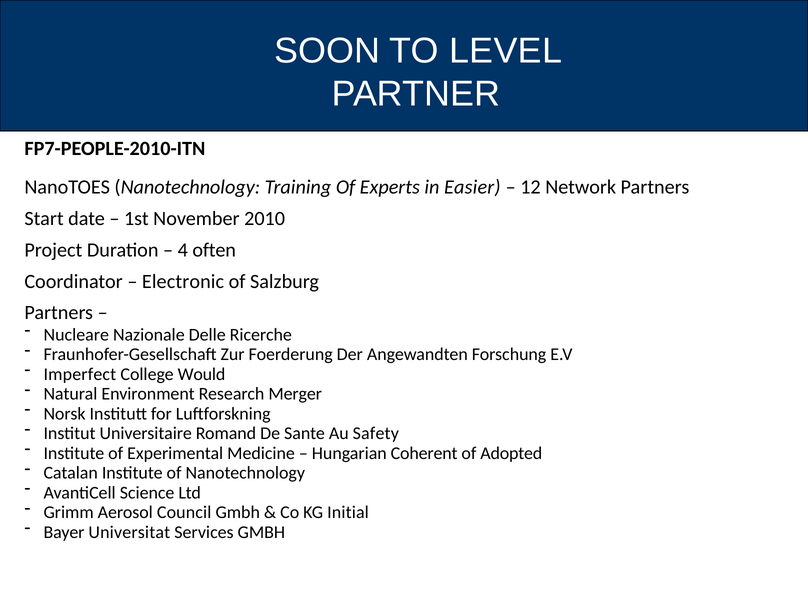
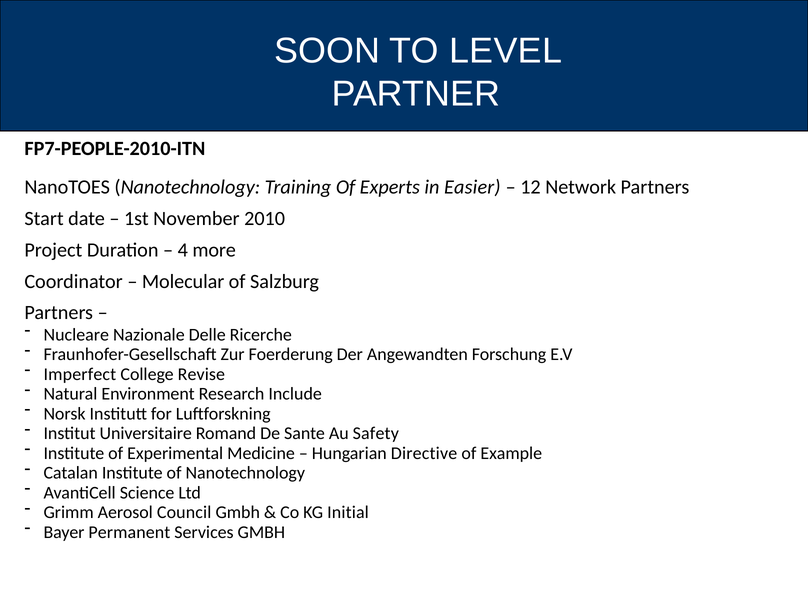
often: often -> more
Electronic: Electronic -> Molecular
Would: Would -> Revise
Merger: Merger -> Include
Coherent: Coherent -> Directive
Adopted: Adopted -> Example
Universitat: Universitat -> Permanent
